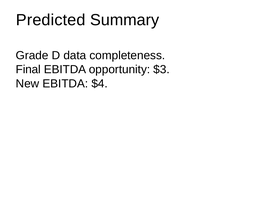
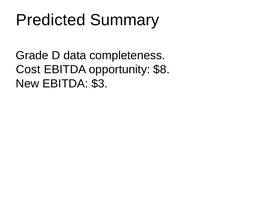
Final: Final -> Cost
$3: $3 -> $8
$4: $4 -> $3
